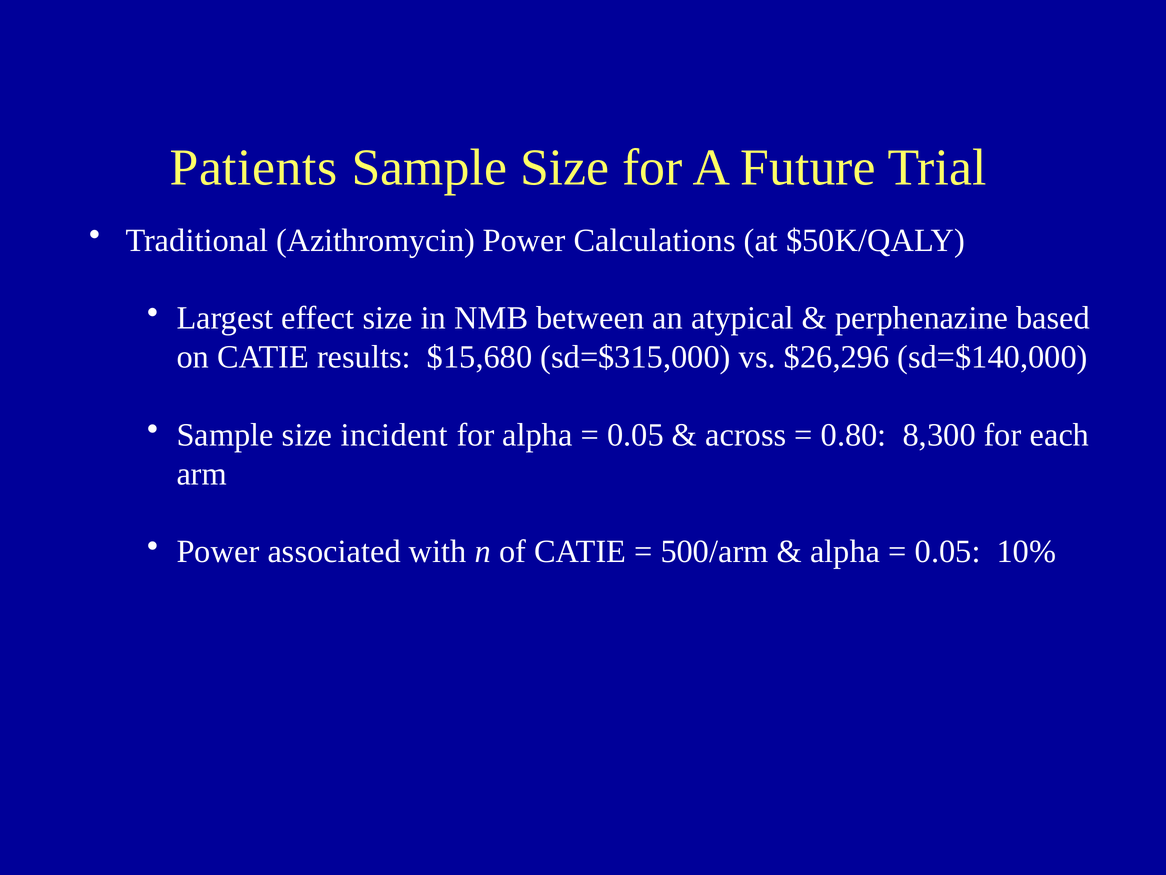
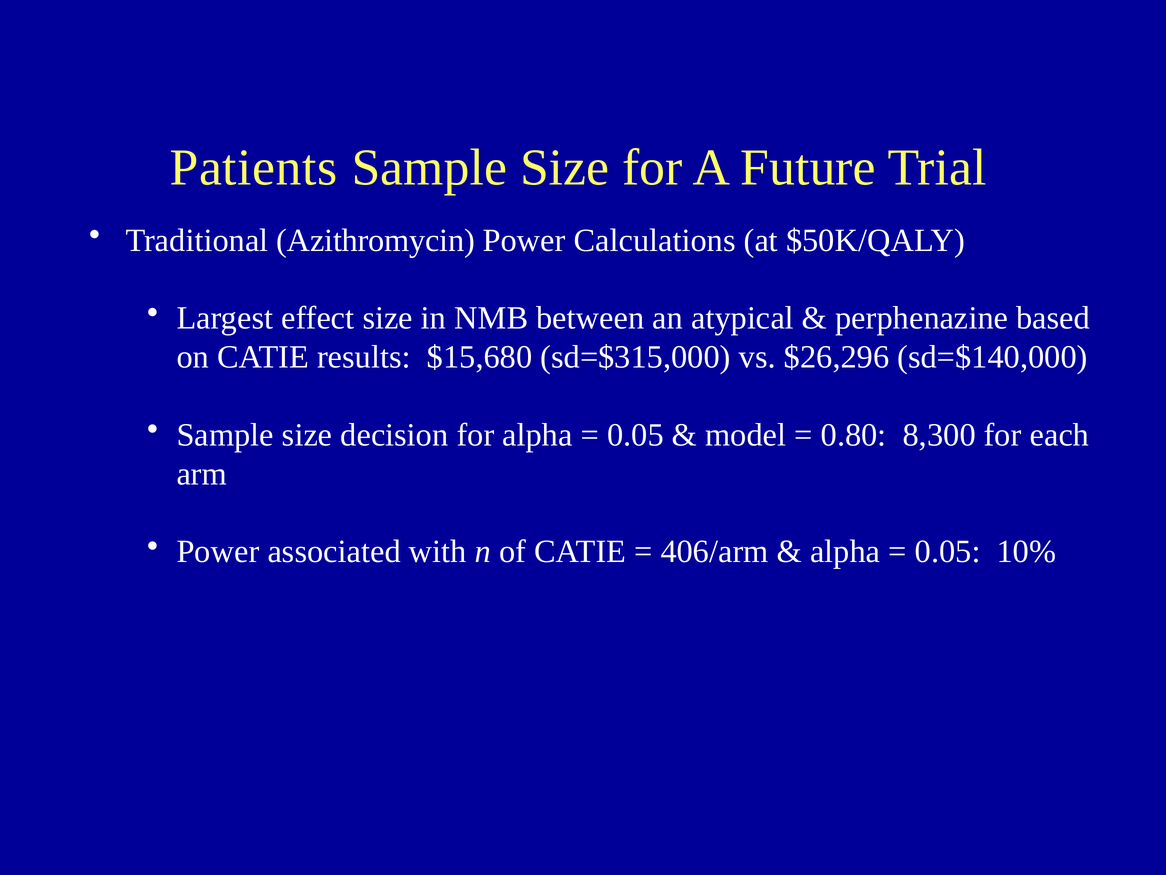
incident: incident -> decision
across: across -> model
500/arm: 500/arm -> 406/arm
